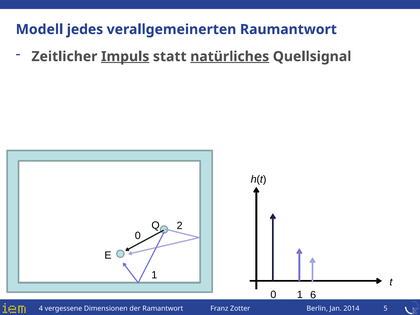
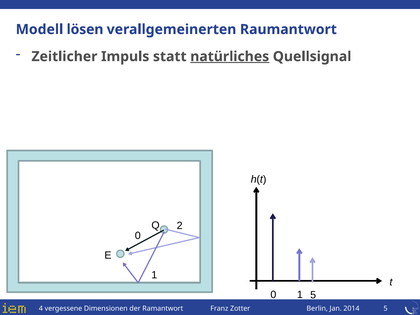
jedes: jedes -> lösen
Impuls underline: present -> none
1 6: 6 -> 5
